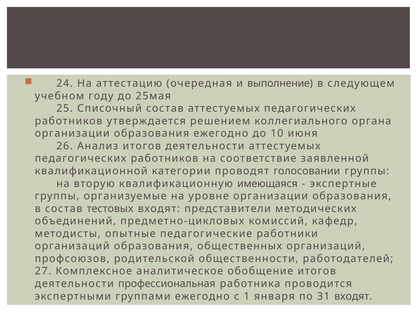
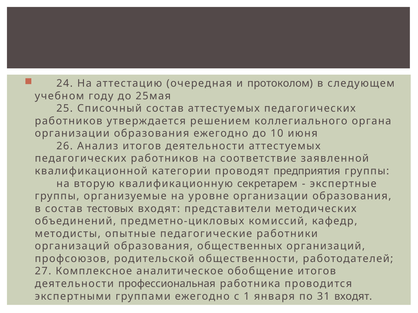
выполнение: выполнение -> протоколом
голосовании: голосовании -> предприятия
имеющаяся: имеющаяся -> секретарем
